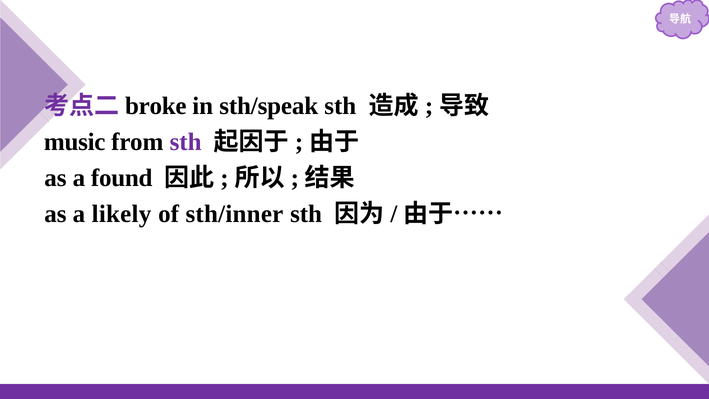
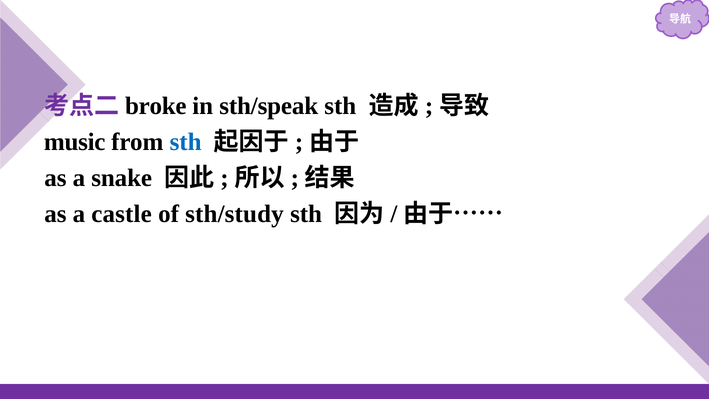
sth at (186, 142) colour: purple -> blue
found: found -> snake
likely: likely -> castle
sth/inner: sth/inner -> sth/study
